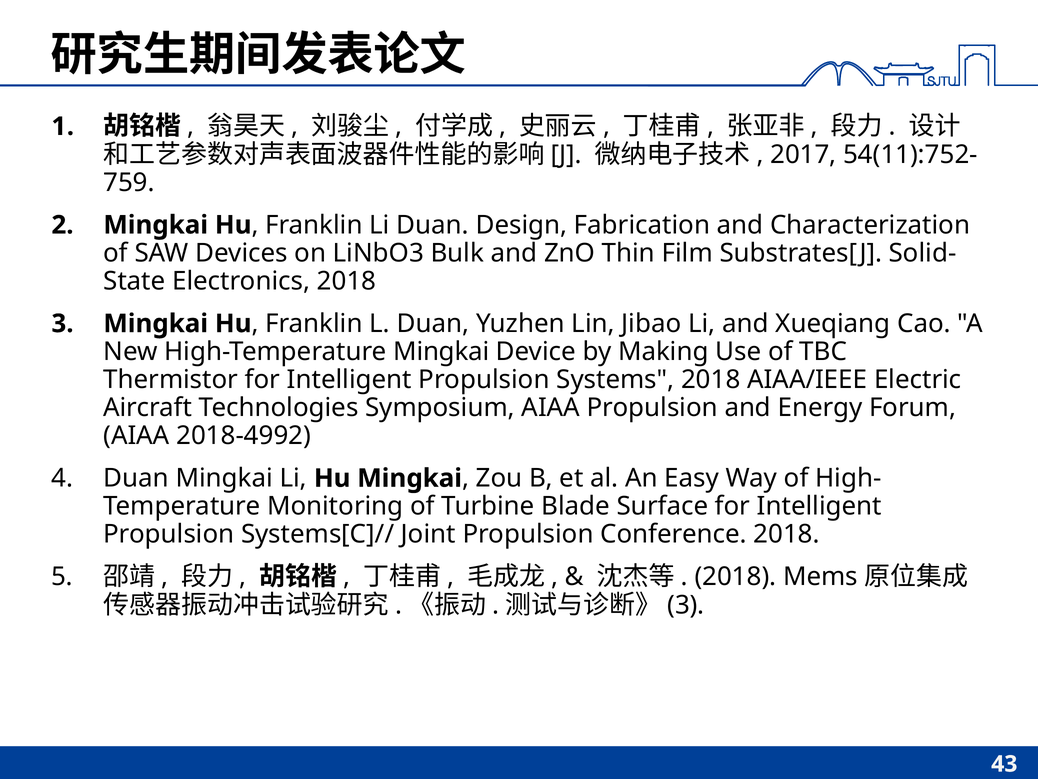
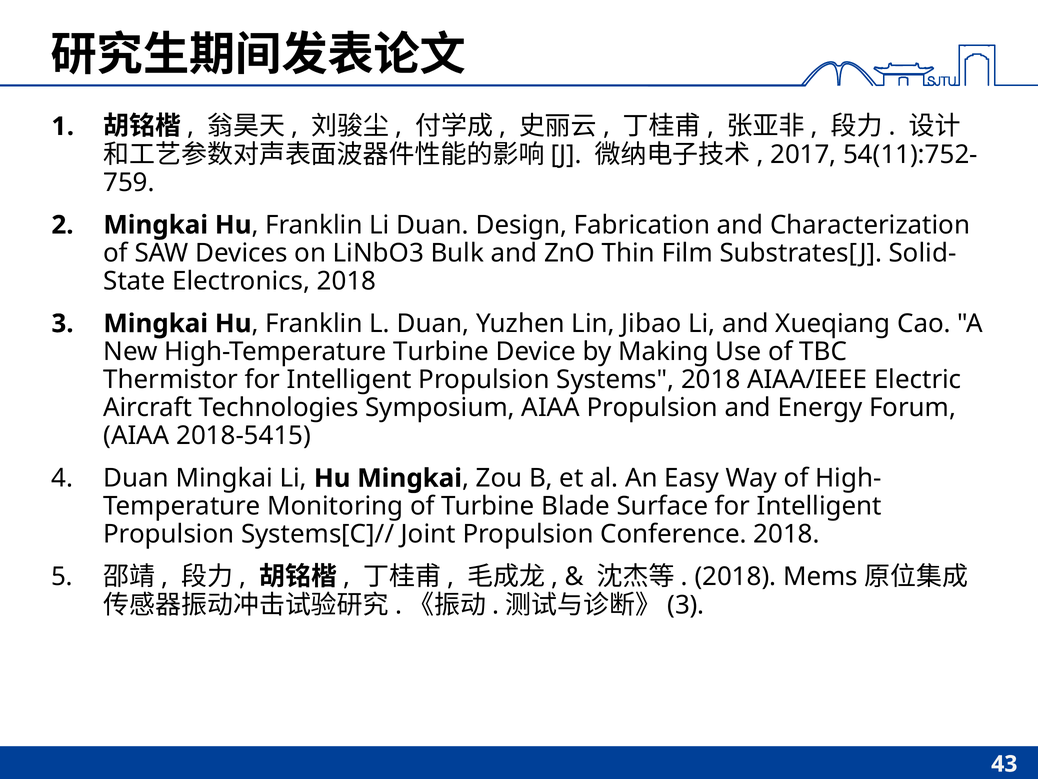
High-Temperature Mingkai: Mingkai -> Turbine
2018-4992: 2018-4992 -> 2018-5415
